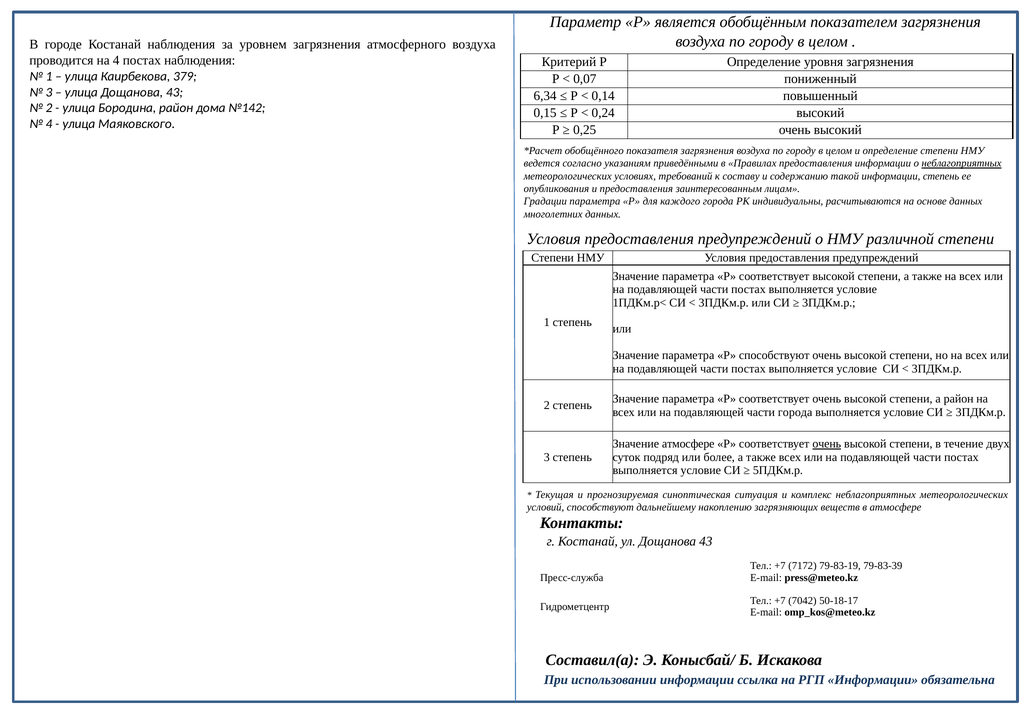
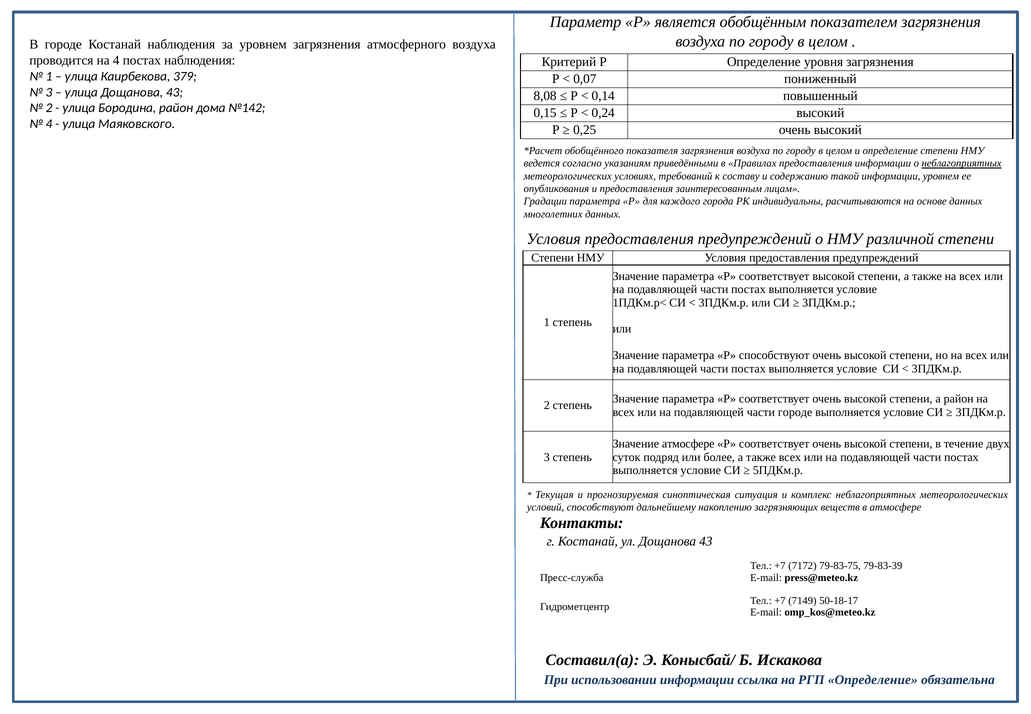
6,34: 6,34 -> 8,08
информации степень: степень -> уровнем
части города: города -> городе
очень at (827, 444) underline: present -> none
79-83-19: 79-83-19 -> 79-83-75
7042: 7042 -> 7149
РГП Информации: Информации -> Определение
